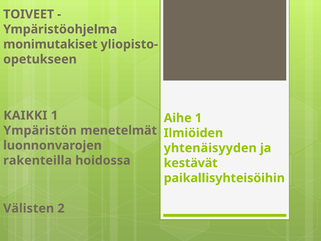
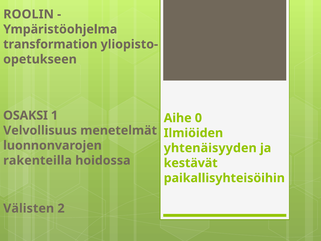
TOIVEET: TOIVEET -> ROOLIN
monimutakiset: monimutakiset -> transformation
KAIKKI: KAIKKI -> OSAKSI
Aihe 1: 1 -> 0
Ympäristön: Ympäristön -> Velvollisuus
